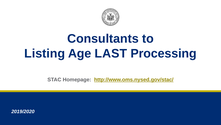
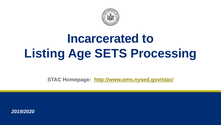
Consultants: Consultants -> Incarcerated
LAST: LAST -> SETS
